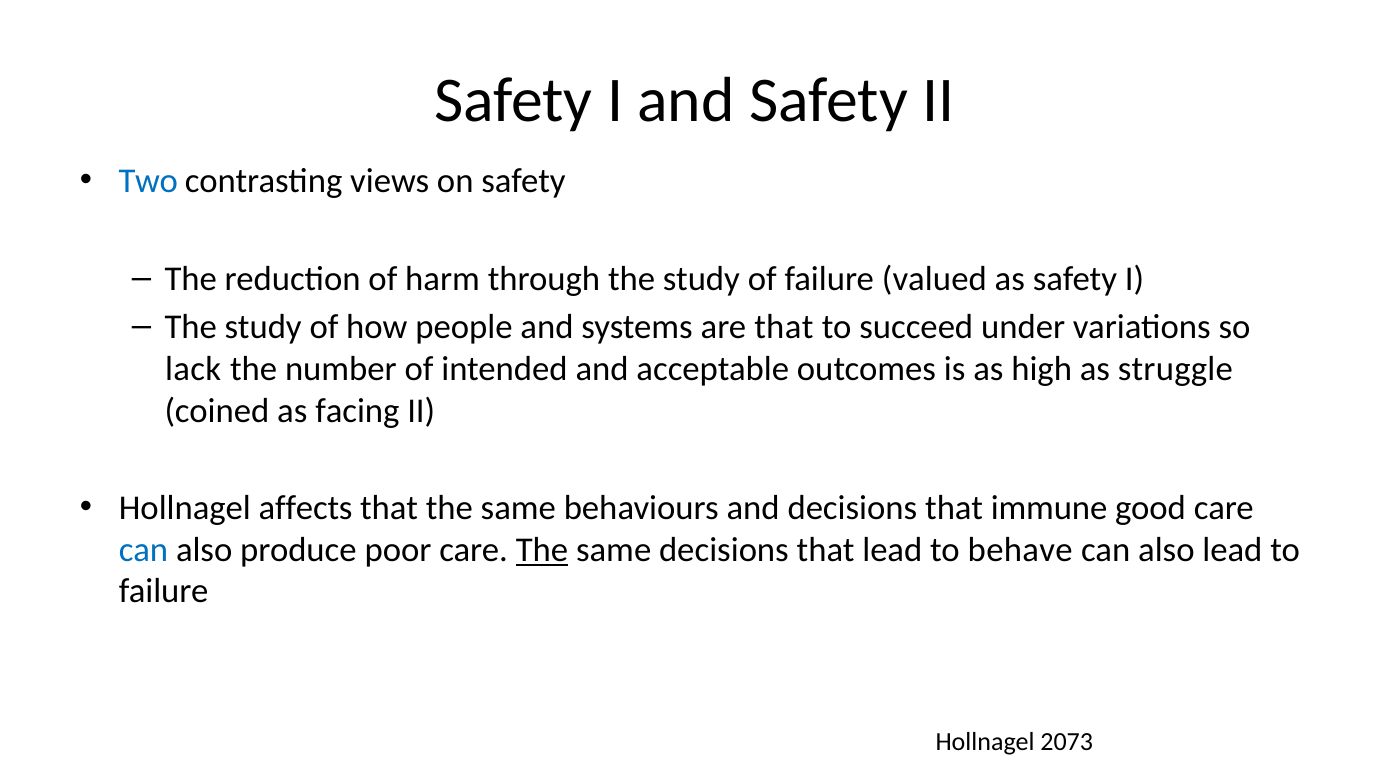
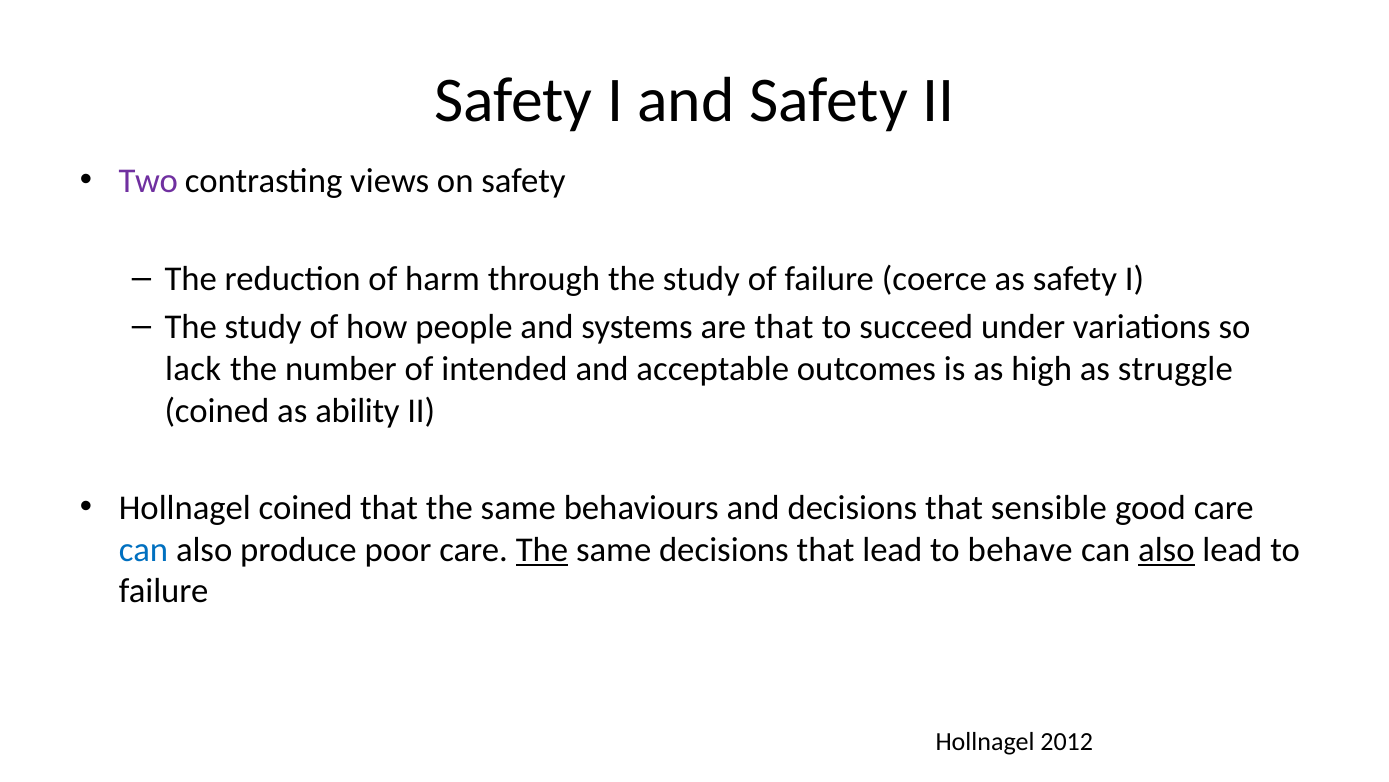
Two colour: blue -> purple
valued: valued -> coerce
facing: facing -> ability
Hollnagel affects: affects -> coined
immune: immune -> sensible
also at (1166, 549) underline: none -> present
2073: 2073 -> 2012
